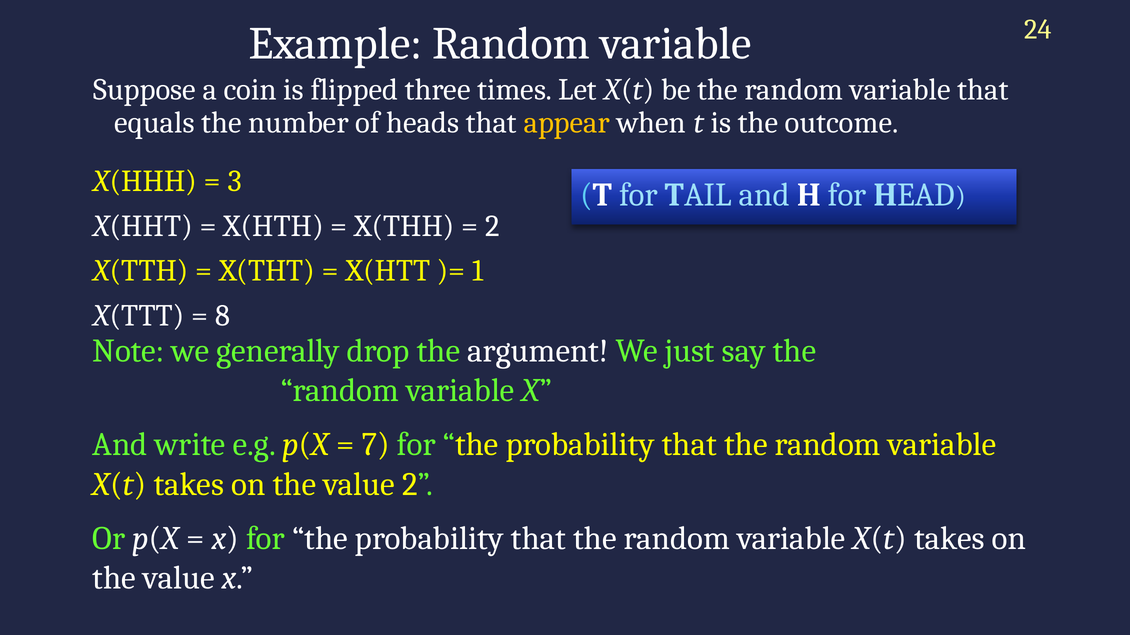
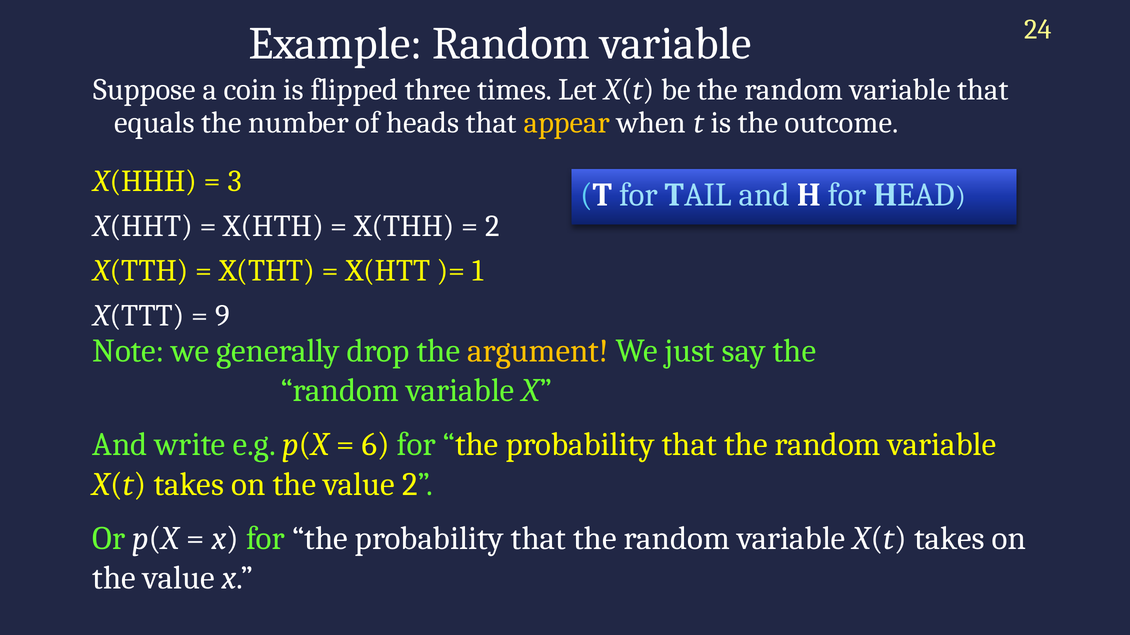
8: 8 -> 9
argument colour: white -> yellow
7: 7 -> 6
